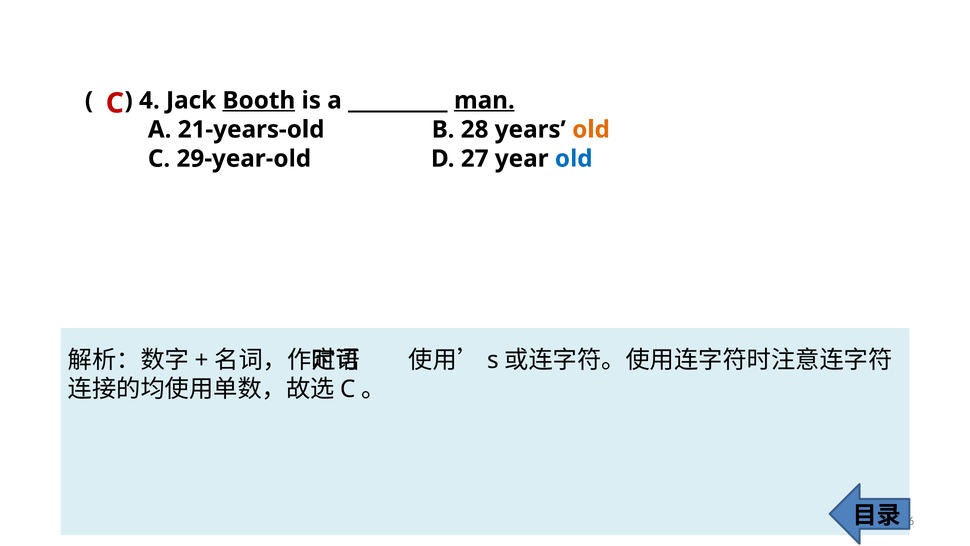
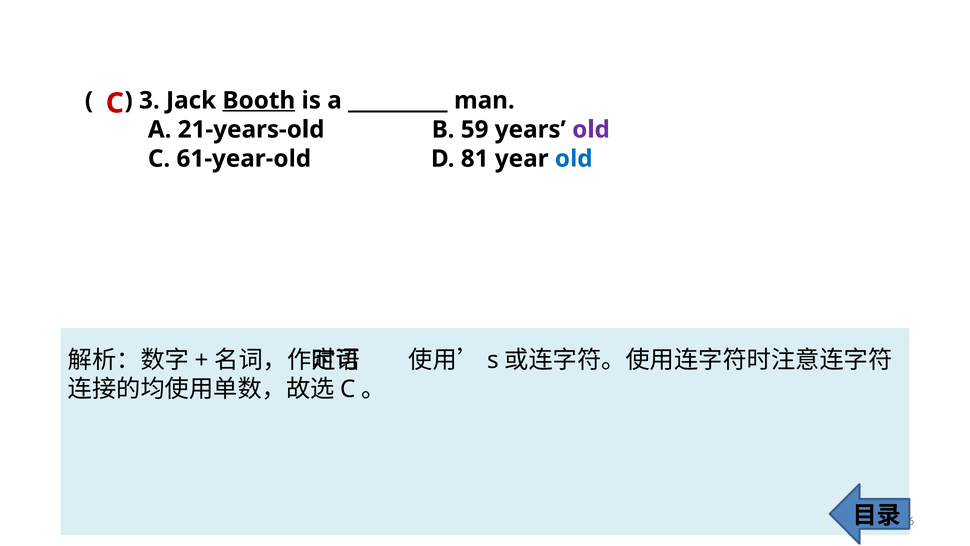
4: 4 -> 3
man underline: present -> none
28: 28 -> 59
old at (591, 130) colour: orange -> purple
29-year-old: 29-year-old -> 61-year-old
27: 27 -> 81
